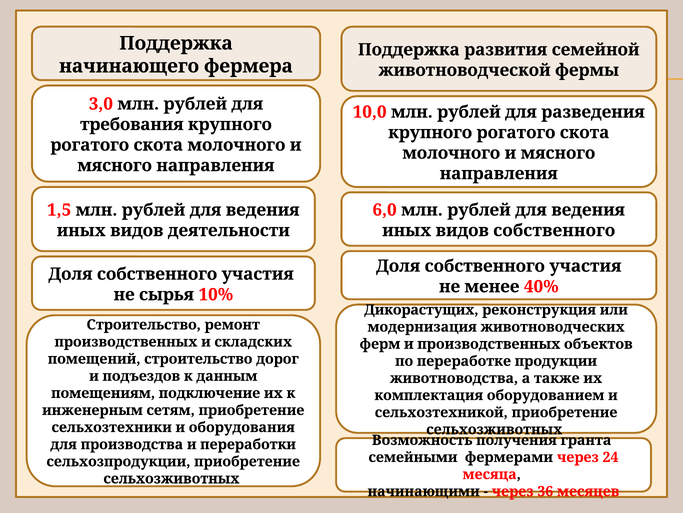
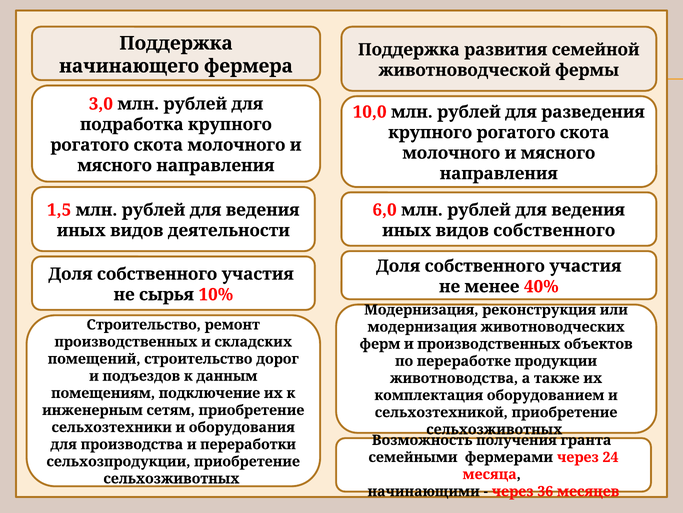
требования: требования -> подработка
Дикорастущих at (421, 309): Дикорастущих -> Модернизация
